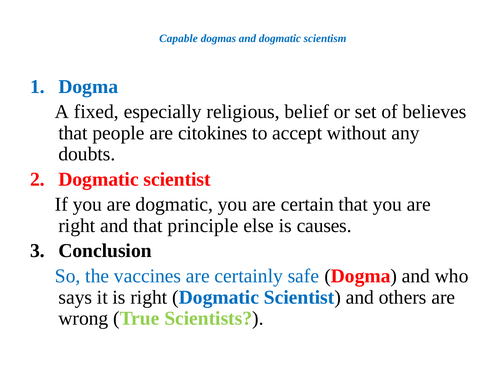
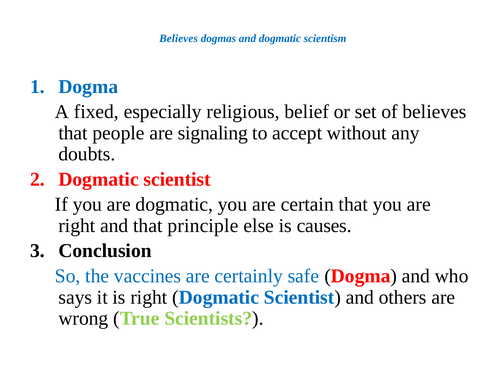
Capable at (178, 38): Capable -> Believes
citokines: citokines -> signaling
